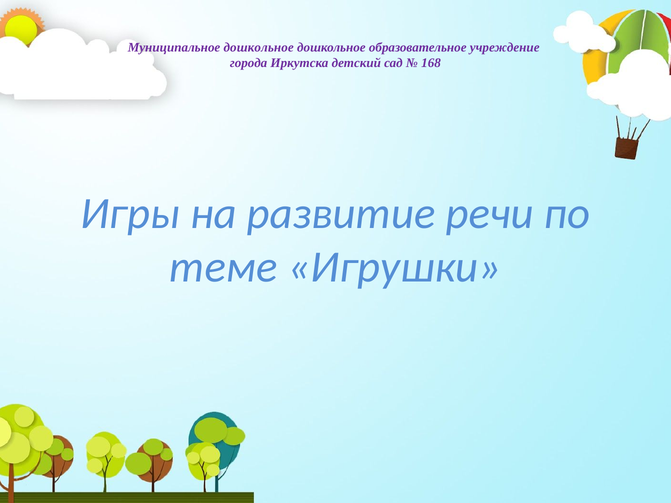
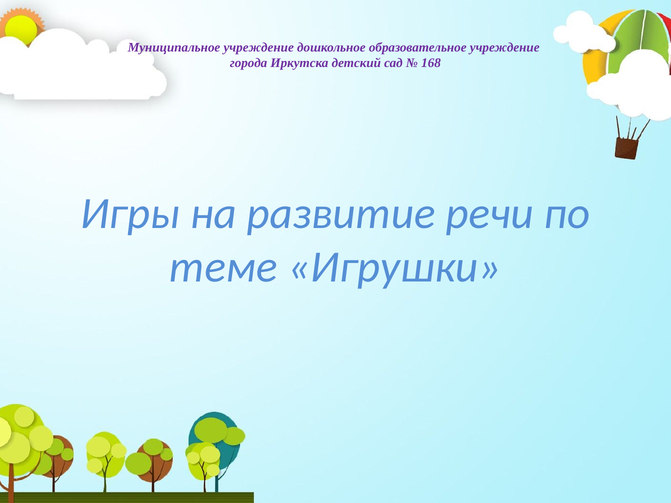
Муниципальное дошкольное: дошкольное -> учреждение
